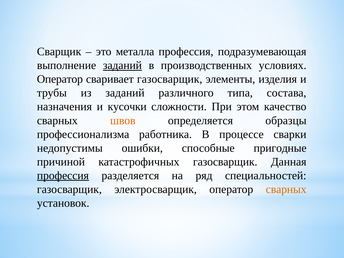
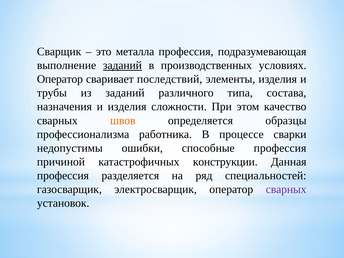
сваривает газосварщик: газосварщик -> последствий
и кусочки: кусочки -> изделия
способные пригодные: пригодные -> профессия
катастрофичных газосварщик: газосварщик -> конструкции
профессия at (63, 176) underline: present -> none
сварных at (286, 189) colour: orange -> purple
